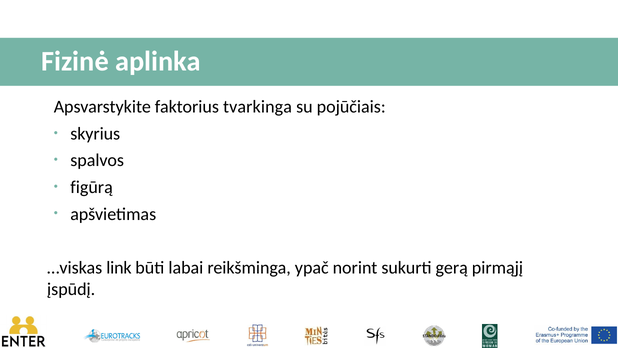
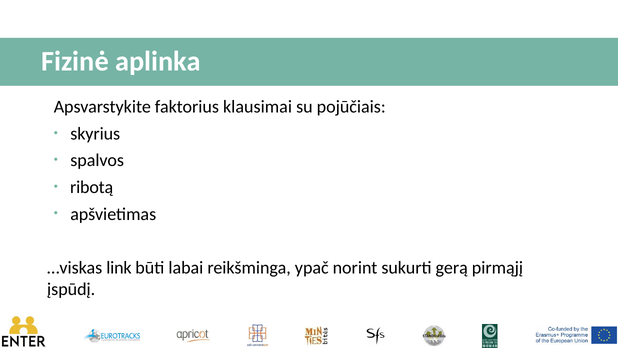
tvarkinga: tvarkinga -> klausimai
figūrą: figūrą -> ribotą
